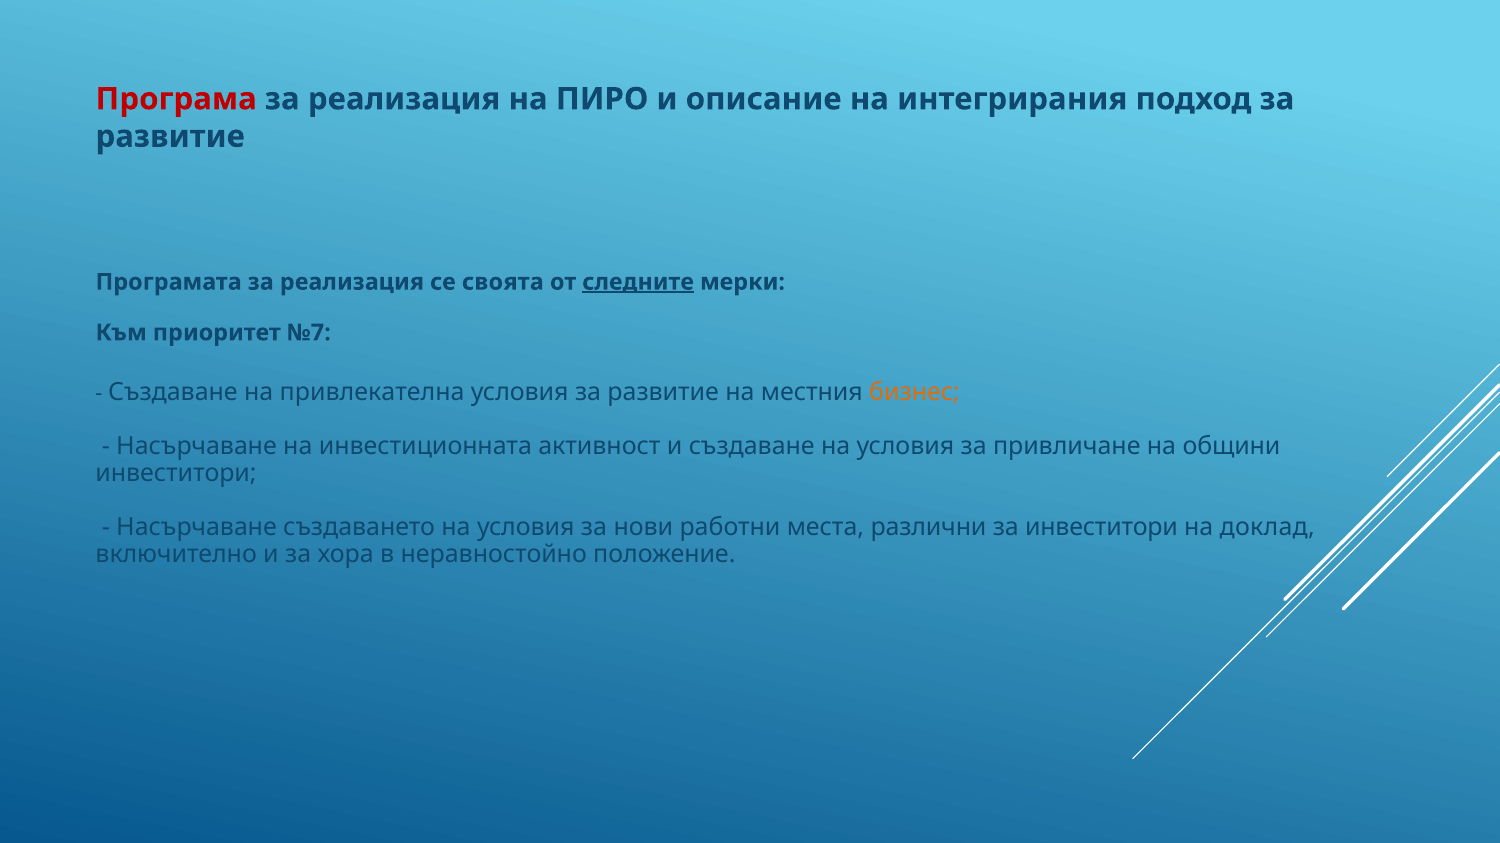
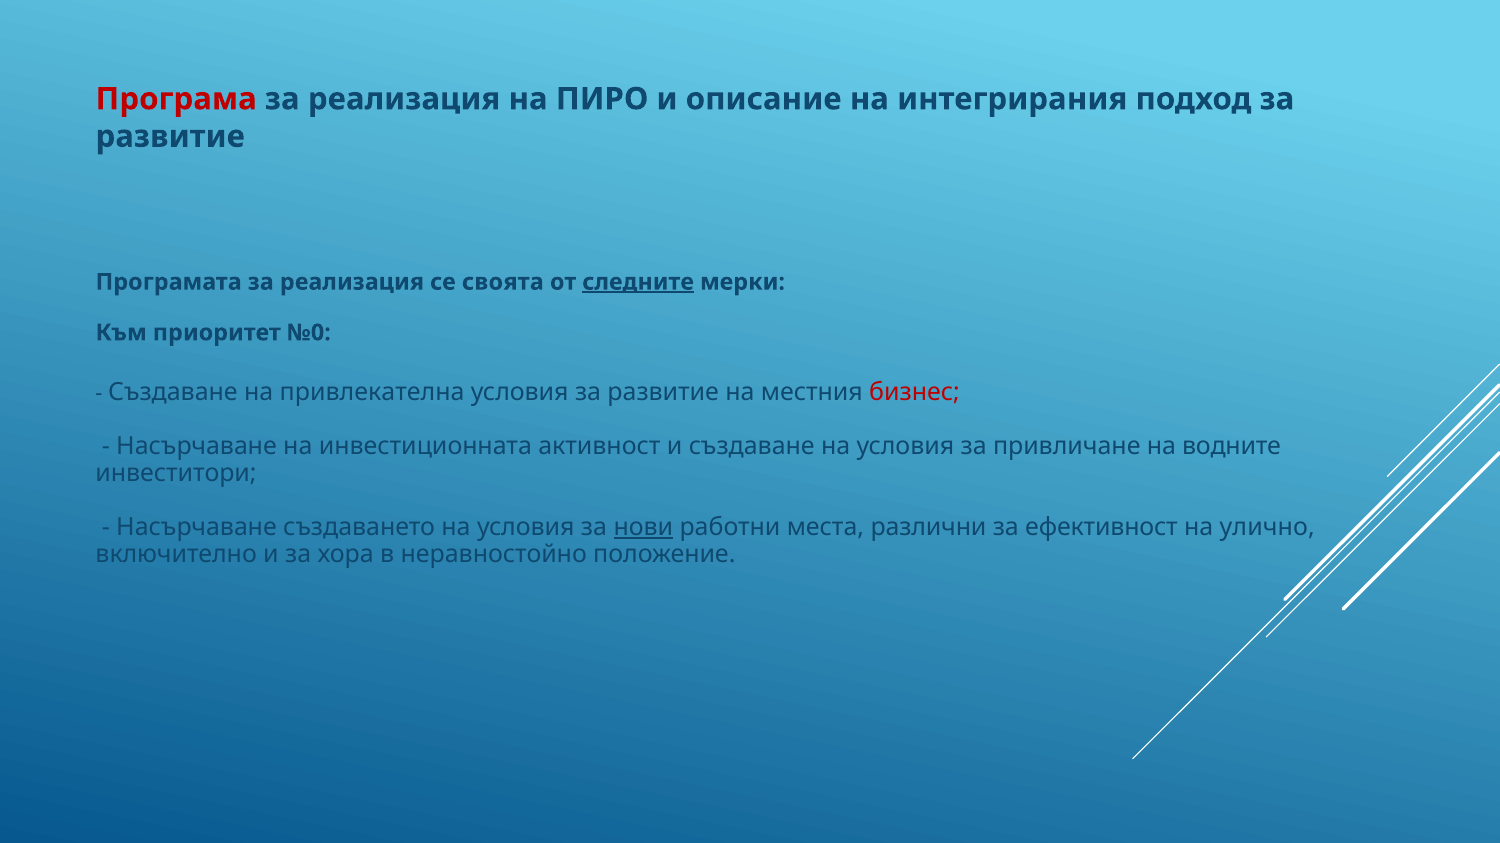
№7: №7 -> №0
бизнес colour: orange -> red
общини: общини -> водните
нови underline: none -> present
за инвеститори: инвеститори -> ефективност
доклад: доклад -> улично
